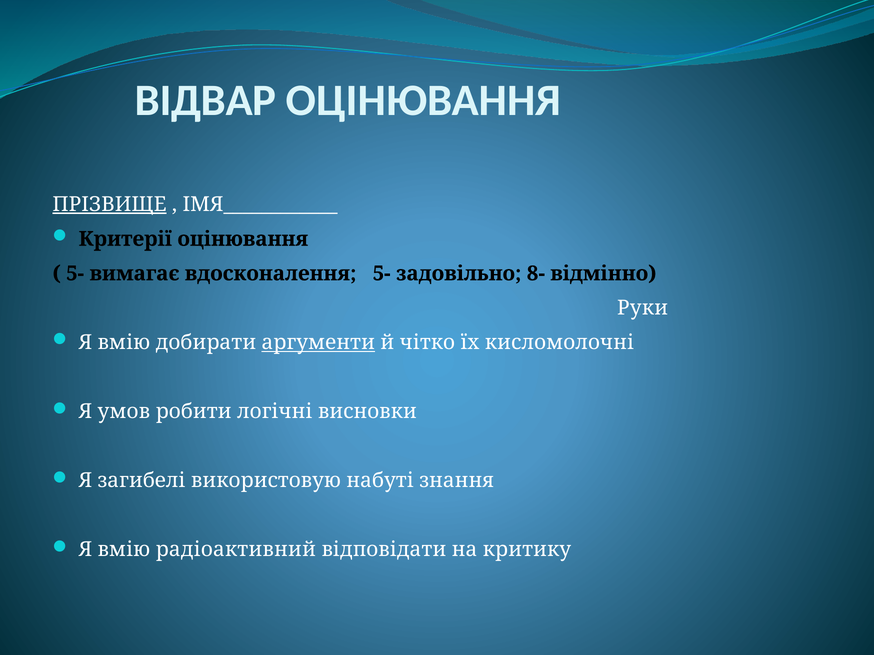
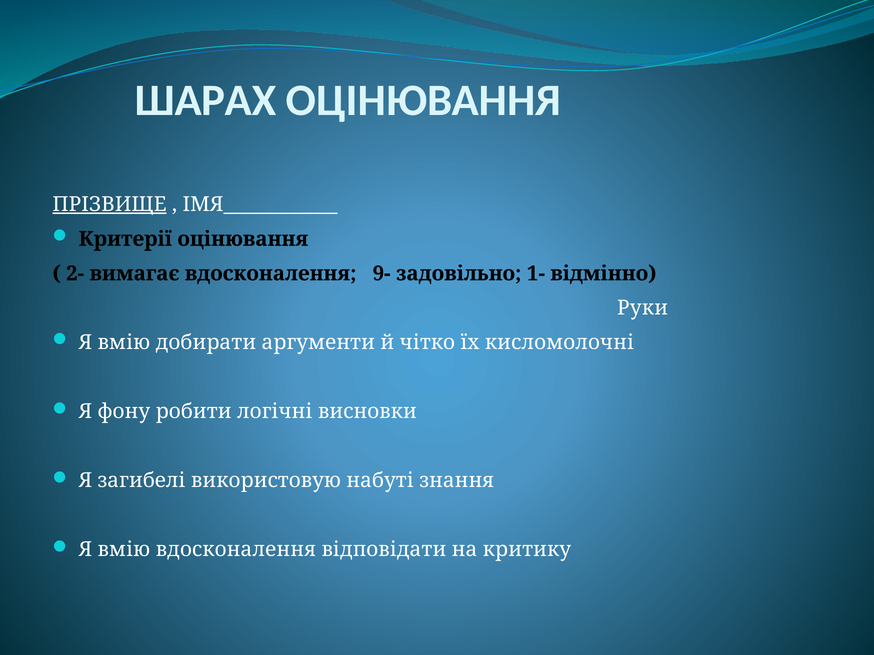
ВІДВАР: ВІДВАР -> ШАРАХ
5- at (75, 274): 5- -> 2-
вдосконалення 5-: 5- -> 9-
8-: 8- -> 1-
аргументи underline: present -> none
умов: умов -> фону
вмію радіоактивний: радіоактивний -> вдосконалення
